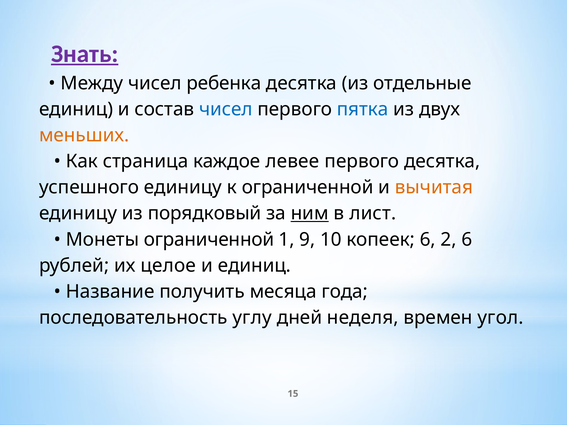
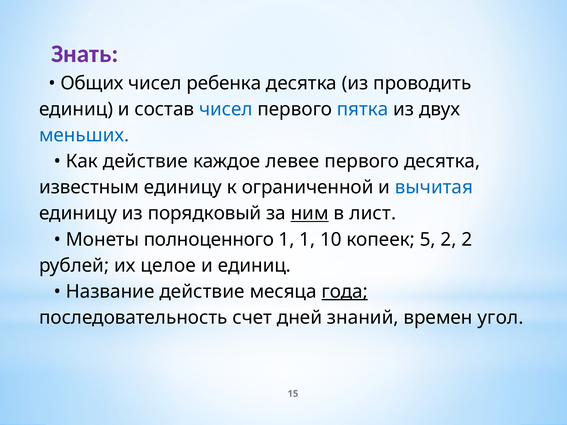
Знать underline: present -> none
Между: Между -> Общих
отдельные: отдельные -> проводить
меньших colour: orange -> blue
Как страница: страница -> действие
успешного: успешного -> известным
вычитая colour: orange -> blue
Монеты ограниченной: ограниченной -> полноценного
1 9: 9 -> 1
копеек 6: 6 -> 5
2 6: 6 -> 2
Название получить: получить -> действие
года underline: none -> present
углу: углу -> счет
неделя: неделя -> знаний
